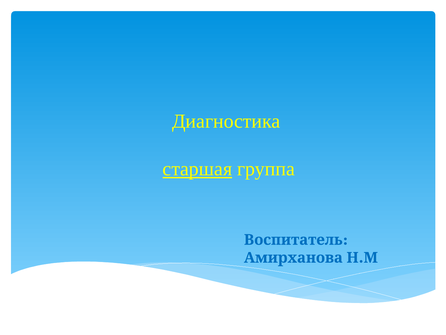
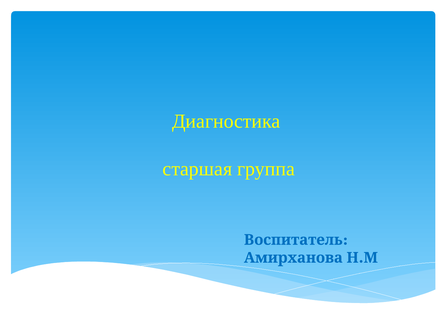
старшая underline: present -> none
